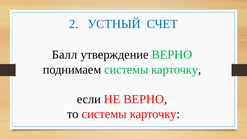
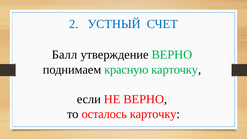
поднимаем системы: системы -> красную
то системы: системы -> осталось
